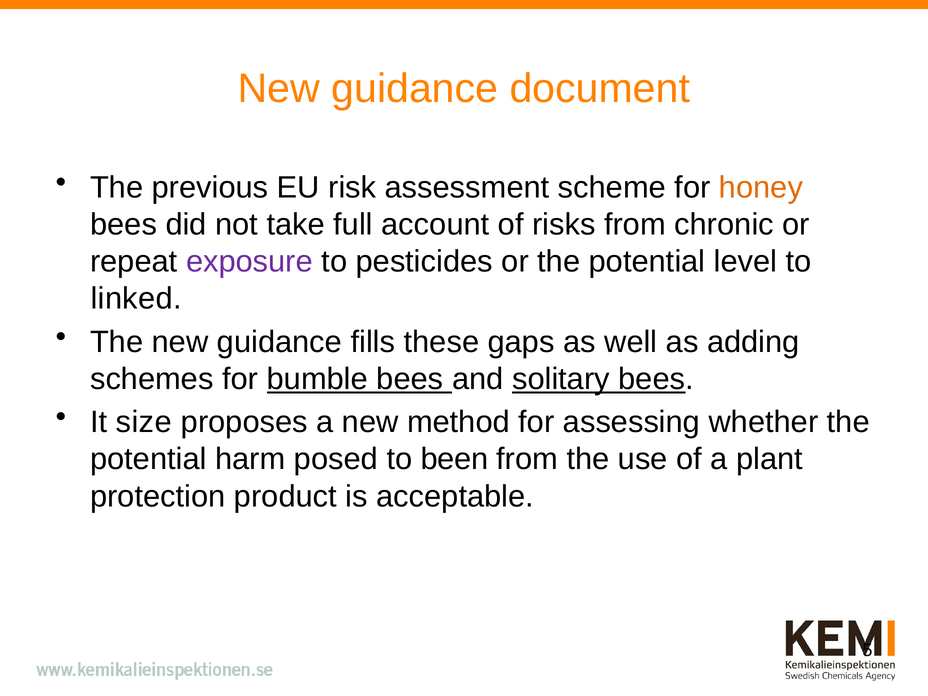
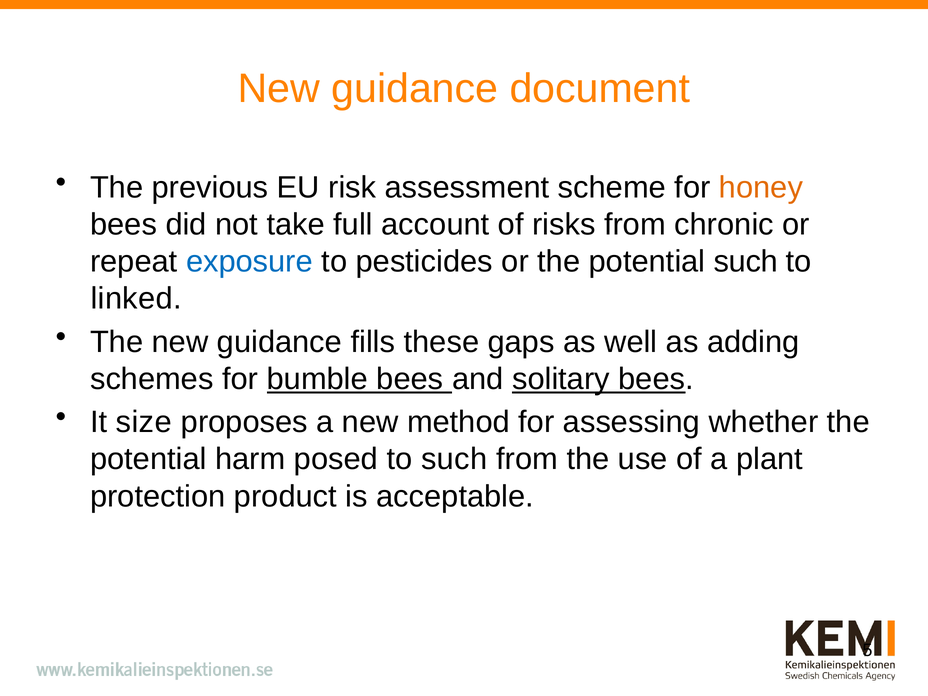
exposure colour: purple -> blue
potential level: level -> such
to been: been -> such
